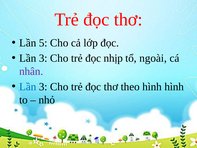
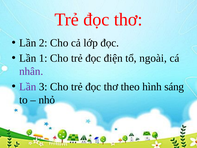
5: 5 -> 2
3 at (43, 58): 3 -> 1
nhịp: nhịp -> điện
Lần at (28, 87) colour: blue -> purple
hình hình: hình -> sáng
